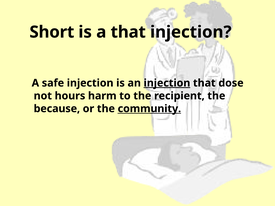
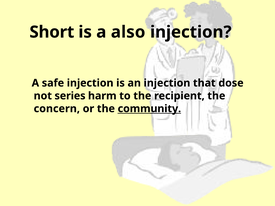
a that: that -> also
injection at (167, 83) underline: present -> none
hours: hours -> series
because: because -> concern
